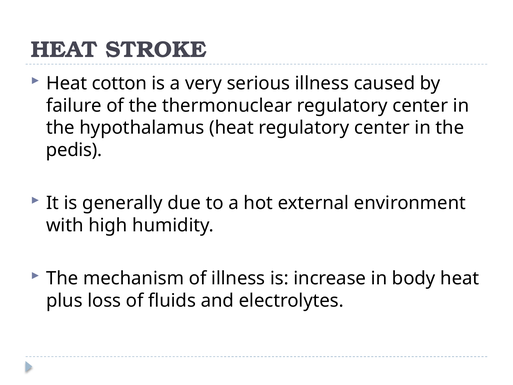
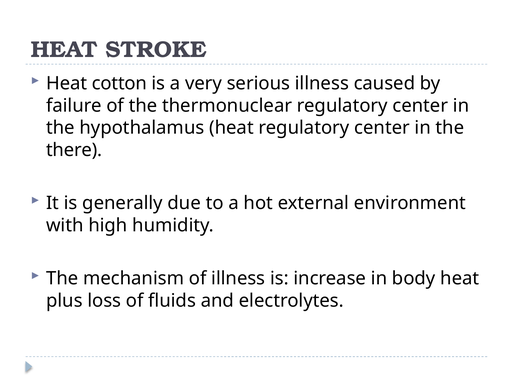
pedis: pedis -> there
